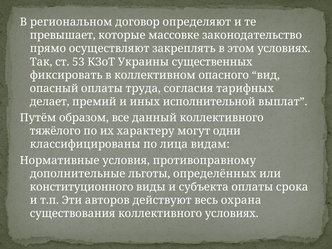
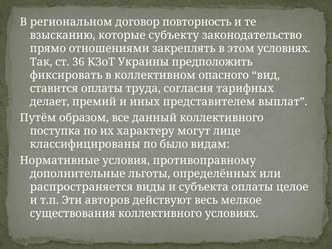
определяют: определяют -> повторность
превышает: превышает -> взысканию
массовке: массовке -> субъекту
осуществляют: осуществляют -> отношениями
53: 53 -> 36
существенных: существенных -> предположить
опасный: опасный -> ставится
исполнительной: исполнительной -> представителем
тяжёлого: тяжёлого -> поступка
одни: одни -> лице
лица: лица -> было
конституционного: конституционного -> распространяется
срока: срока -> целое
охрана: охрана -> мелкое
